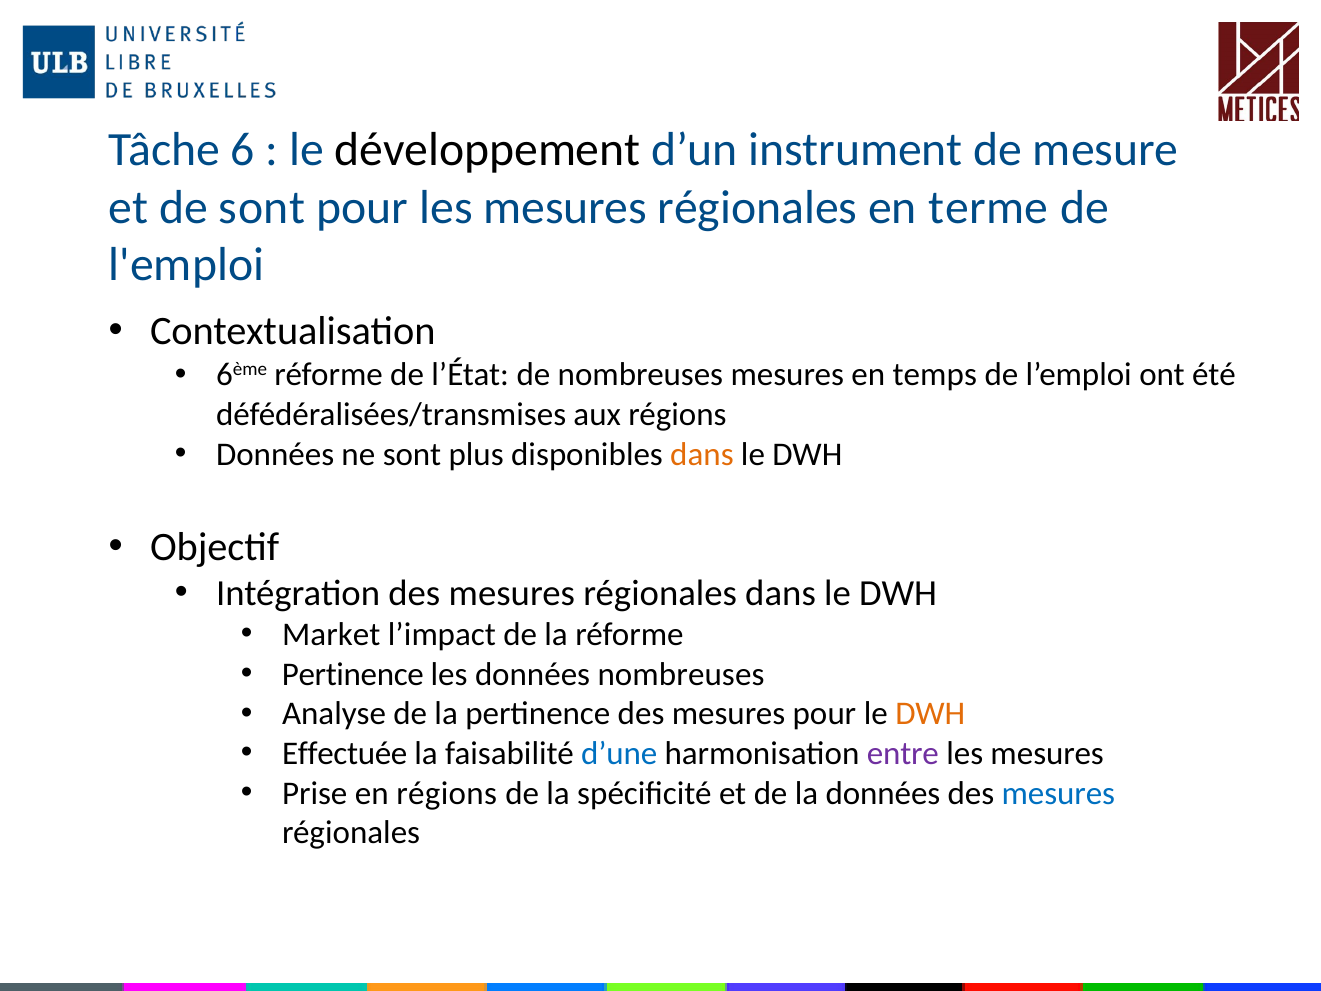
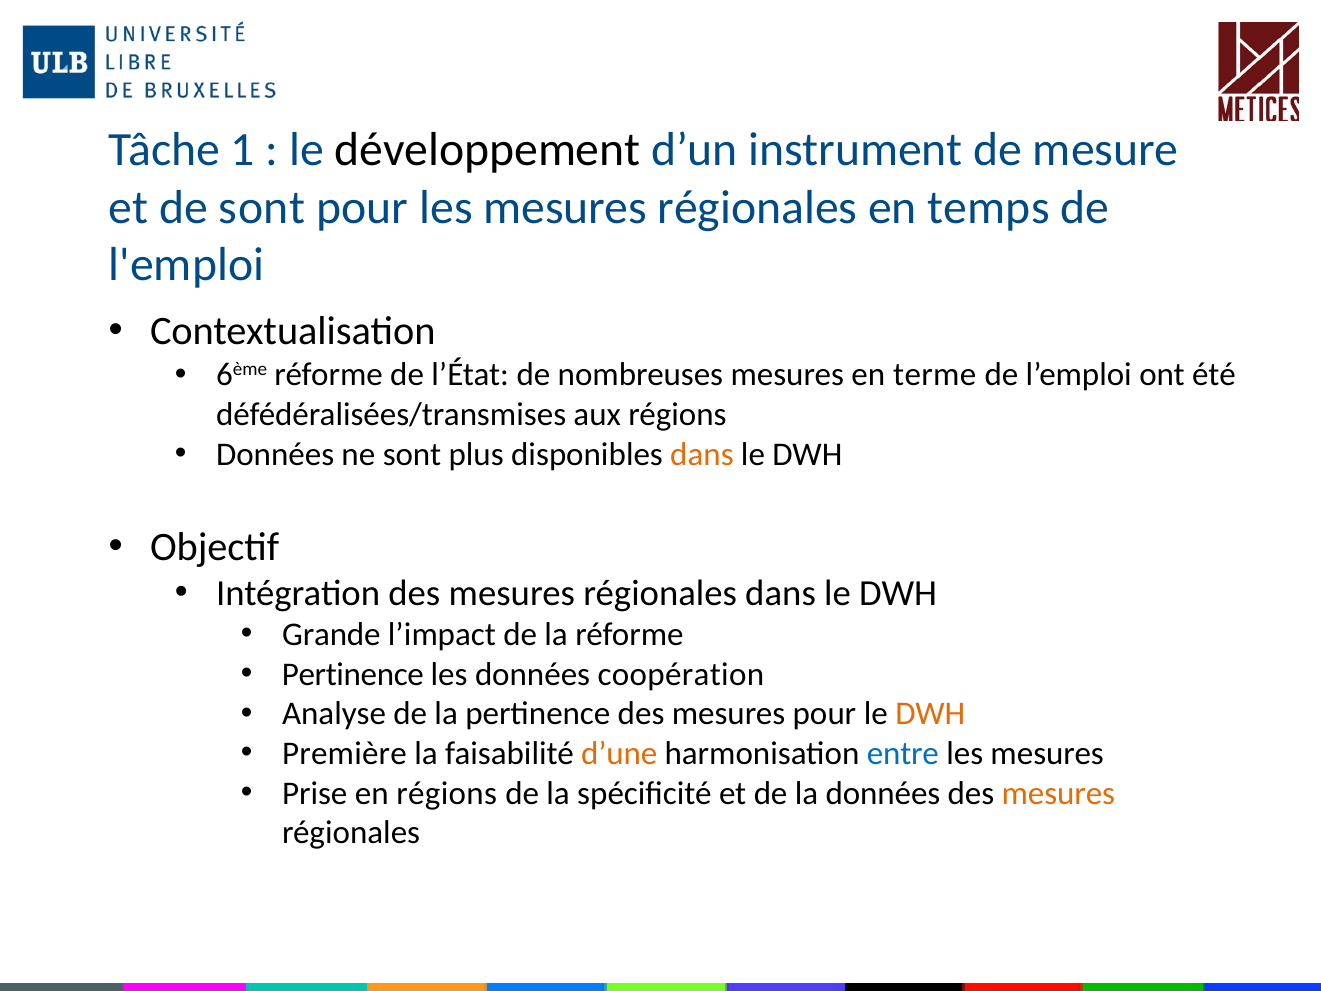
6: 6 -> 1
terme: terme -> temps
temps: temps -> terme
Market: Market -> Grande
données nombreuses: nombreuses -> coopération
Effectuée: Effectuée -> Première
d’une colour: blue -> orange
entre colour: purple -> blue
mesures at (1058, 793) colour: blue -> orange
